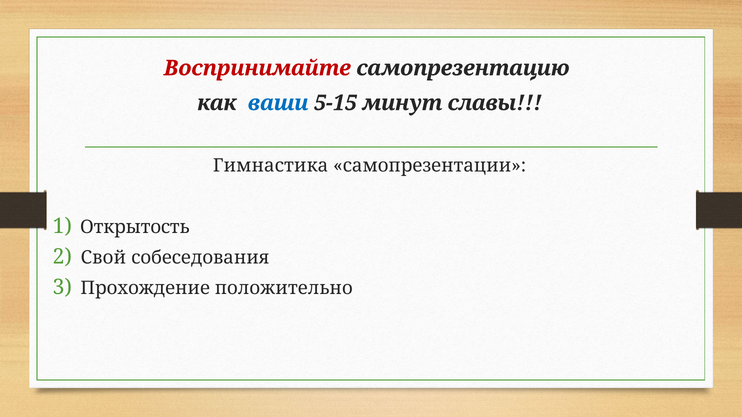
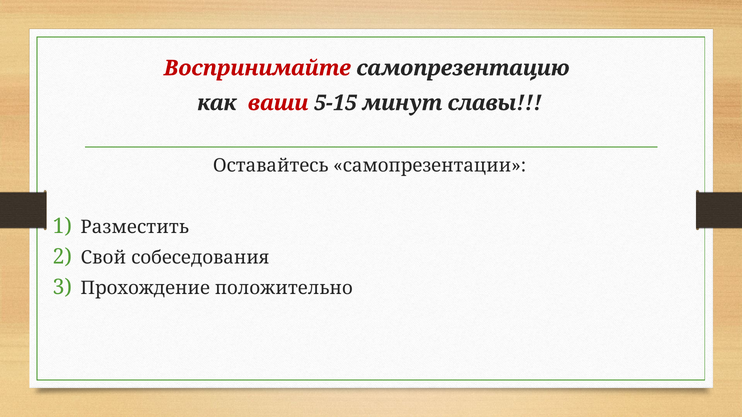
ваши colour: blue -> red
Гимнастика: Гимнастика -> Оставайтесь
Открытость: Открытость -> Разместить
